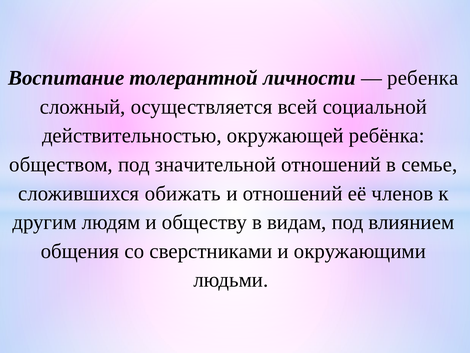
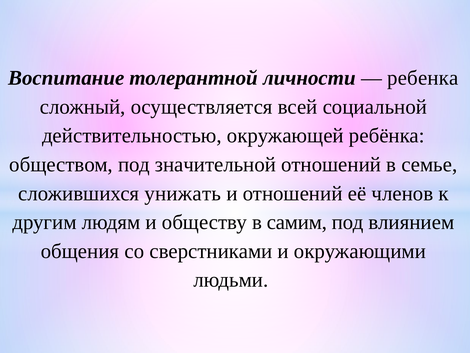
обижать: обижать -> унижать
видам: видам -> самим
